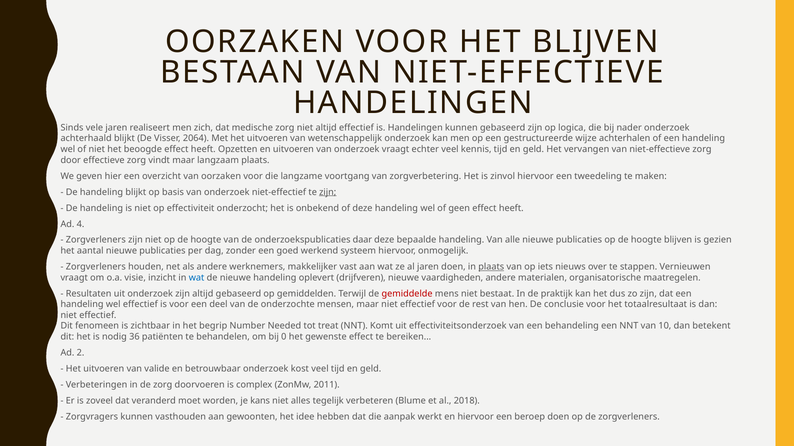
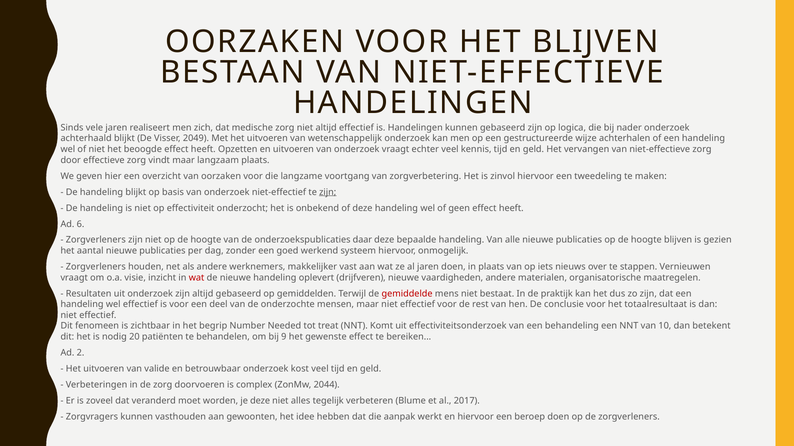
2064: 2064 -> 2049
4: 4 -> 6
plaats at (491, 267) underline: present -> none
wat at (197, 278) colour: blue -> red
36: 36 -> 20
0: 0 -> 9
2011: 2011 -> 2044
je kans: kans -> deze
2018: 2018 -> 2017
